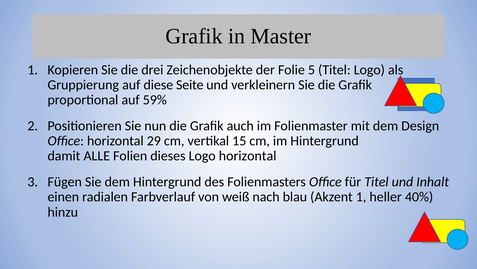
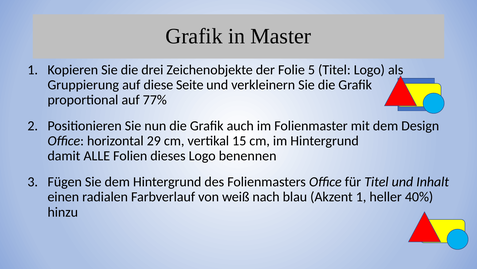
59%: 59% -> 77%
Logo horizontal: horizontal -> benennen
